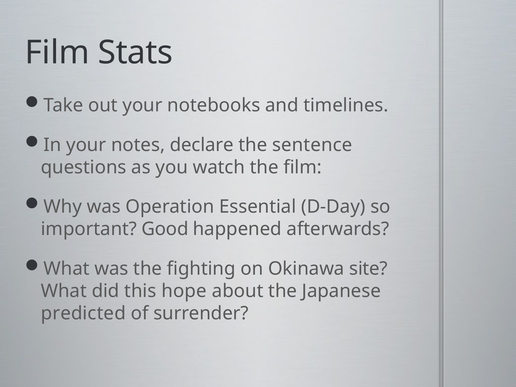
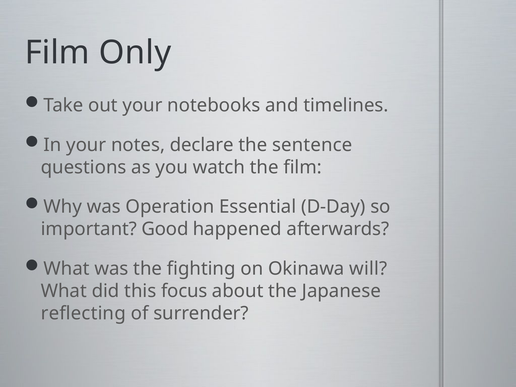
Stats: Stats -> Only
site: site -> will
hope: hope -> focus
predicted: predicted -> reflecting
